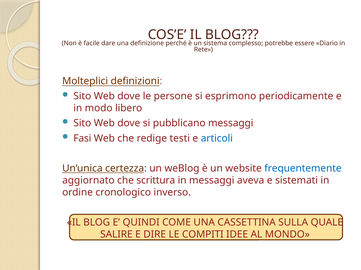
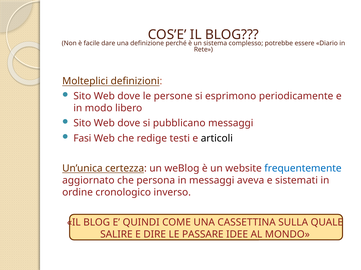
articoli colour: blue -> black
scrittura: scrittura -> persona
COMPITI: COMPITI -> PASSARE
